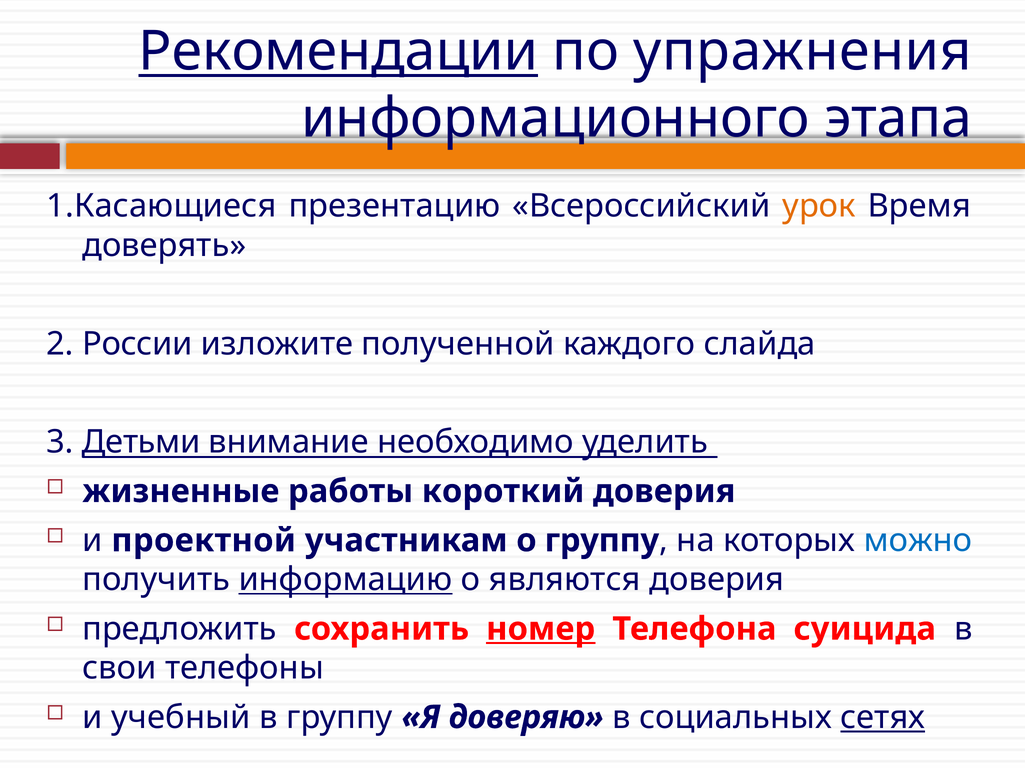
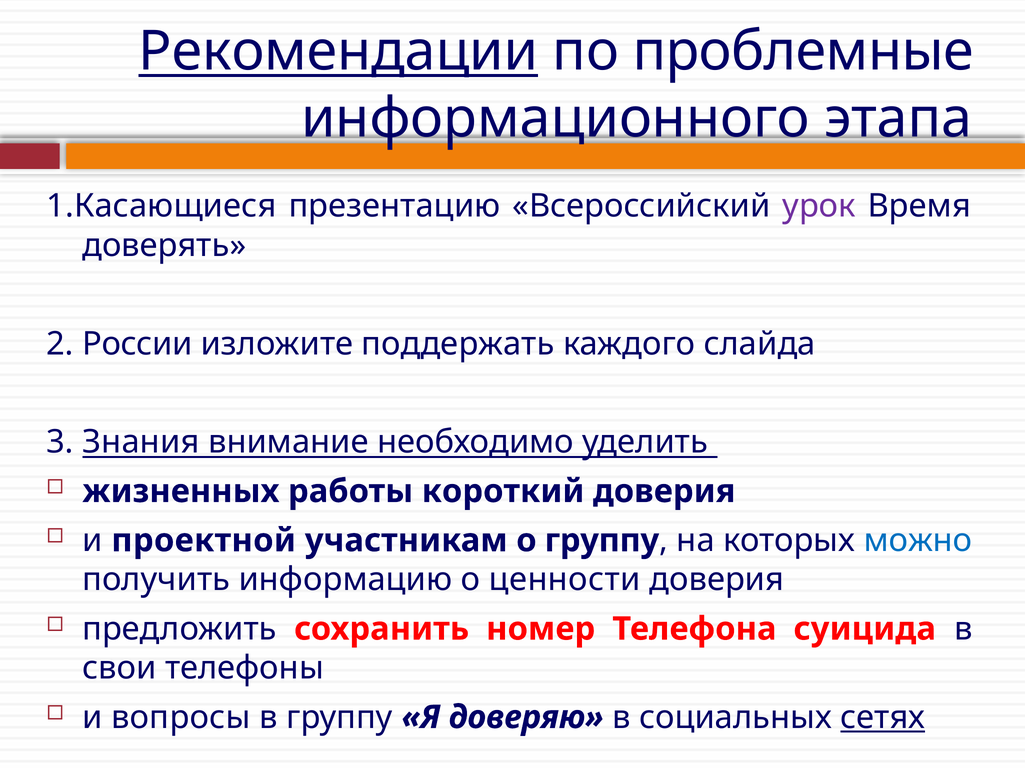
упражнения: упражнения -> проблемные
урок colour: orange -> purple
полученной: полученной -> поддержать
Детьми: Детьми -> Знания
жизненные: жизненные -> жизненных
информацию underline: present -> none
являются: являются -> ценности
номер underline: present -> none
учебный: учебный -> вопросы
